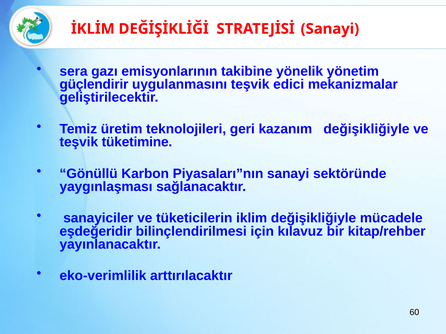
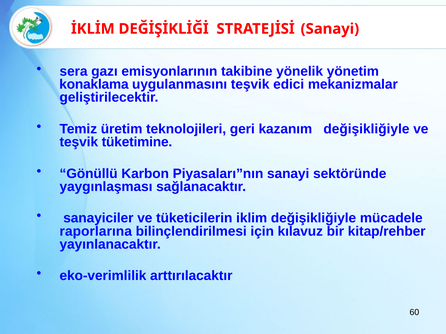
güçlendirir: güçlendirir -> konaklama
eşdeğeridir: eşdeğeridir -> raporlarına
